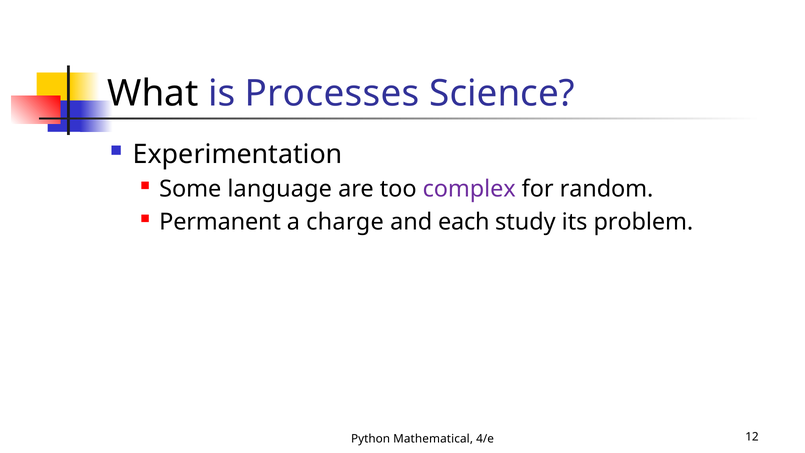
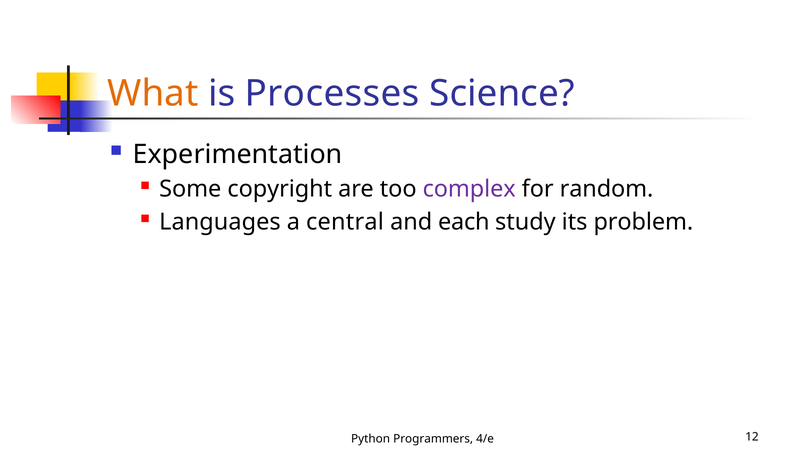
What colour: black -> orange
language: language -> copyright
Permanent: Permanent -> Languages
charge: charge -> central
Mathematical: Mathematical -> Programmers
